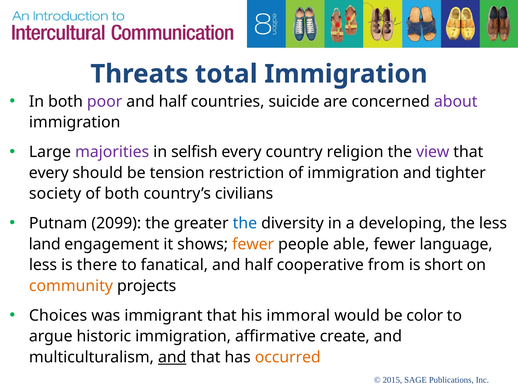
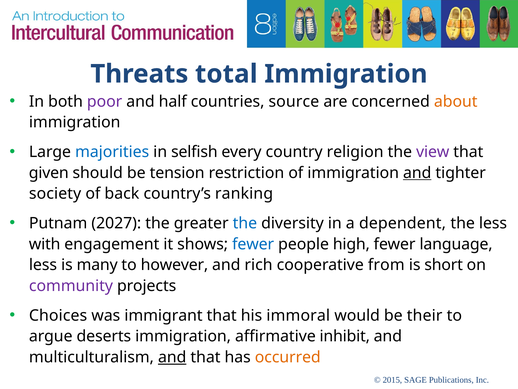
suicide: suicide -> source
about colour: purple -> orange
majorities colour: purple -> blue
every at (49, 173): every -> given
and at (417, 173) underline: none -> present
of both: both -> back
civilians: civilians -> ranking
2099: 2099 -> 2027
developing: developing -> dependent
land: land -> with
fewer at (253, 244) colour: orange -> blue
able: able -> high
there: there -> many
fanatical: fanatical -> however
half at (259, 265): half -> rich
community colour: orange -> purple
color: color -> their
historic: historic -> deserts
create: create -> inhibit
